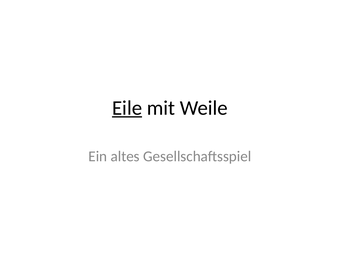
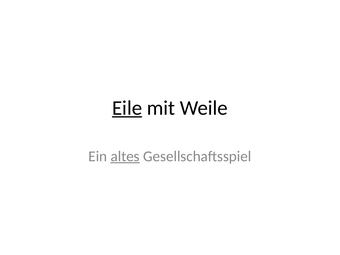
altes underline: none -> present
